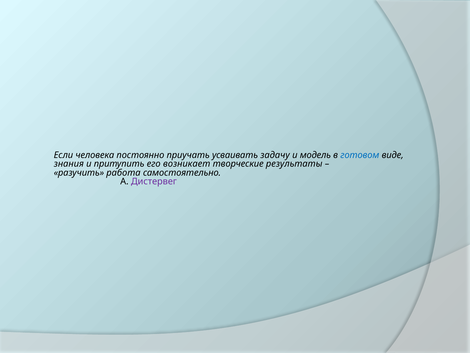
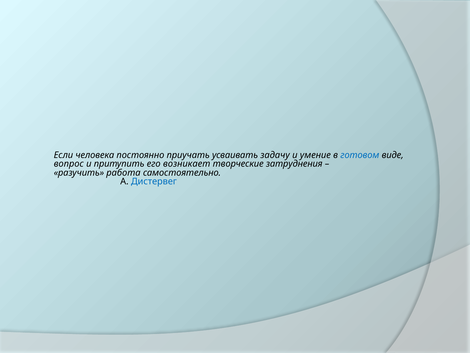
модель: модель -> умение
знания: знания -> вопрос
результаты: результаты -> затруднения
Дистервег colour: purple -> blue
